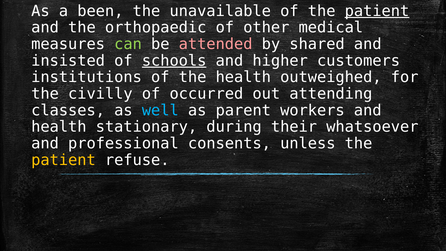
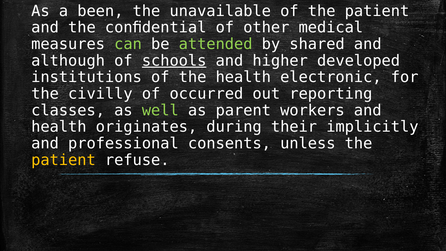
patient at (377, 11) underline: present -> none
orthopaedic: orthopaedic -> conﬁdential
attended colour: pink -> light green
insisted: insisted -> although
customers: customers -> developed
outweighed: outweighed -> electronic
attending: attending -> reporting
well colour: light blue -> light green
stationary: stationary -> originates
whatsoever: whatsoever -> implicitly
